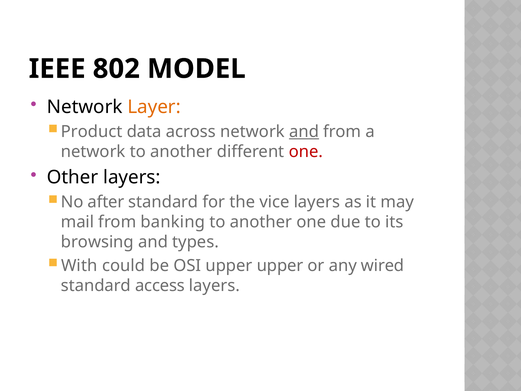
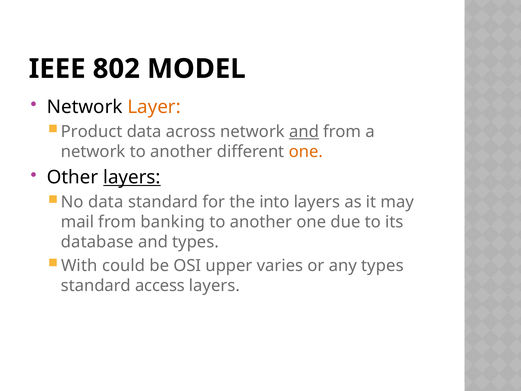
one at (306, 152) colour: red -> orange
layers at (132, 177) underline: none -> present
No after: after -> data
vice: vice -> into
browsing: browsing -> database
upper upper: upper -> varies
any wired: wired -> types
